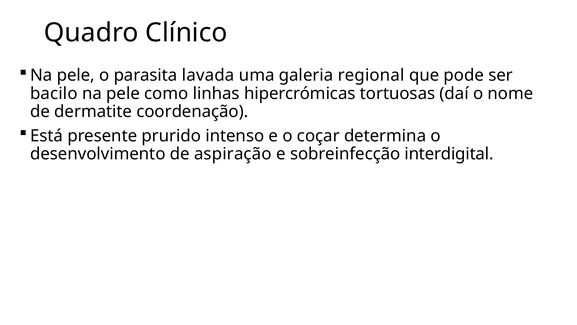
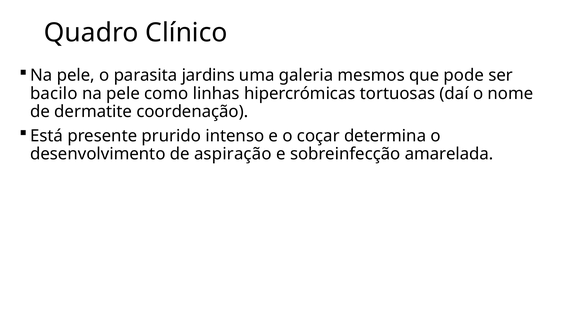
lavada: lavada -> jardins
regional: regional -> mesmos
interdigital: interdigital -> amarelada
